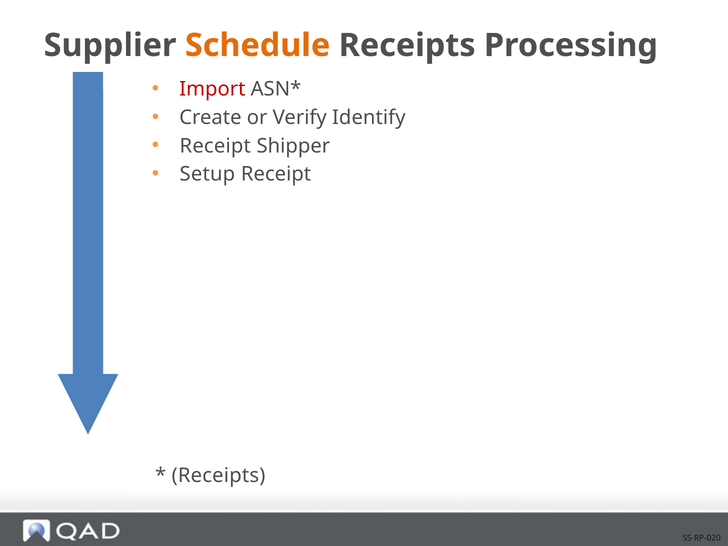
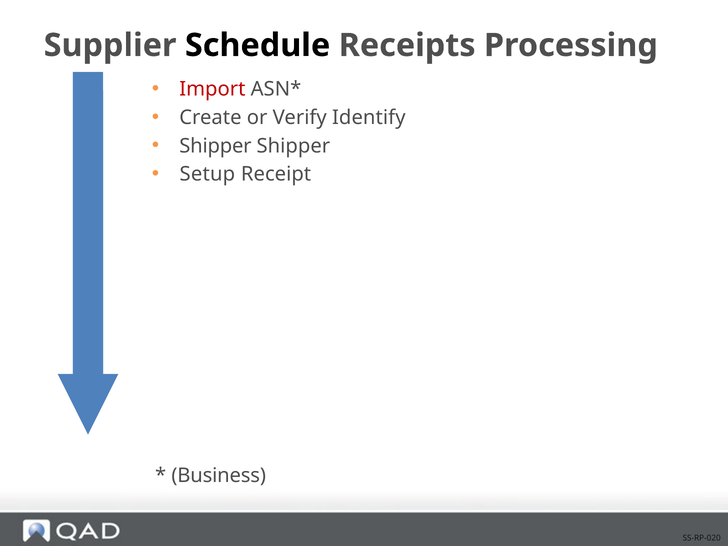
Schedule colour: orange -> black
Receipt at (215, 146): Receipt -> Shipper
Receipts at (219, 476): Receipts -> Business
